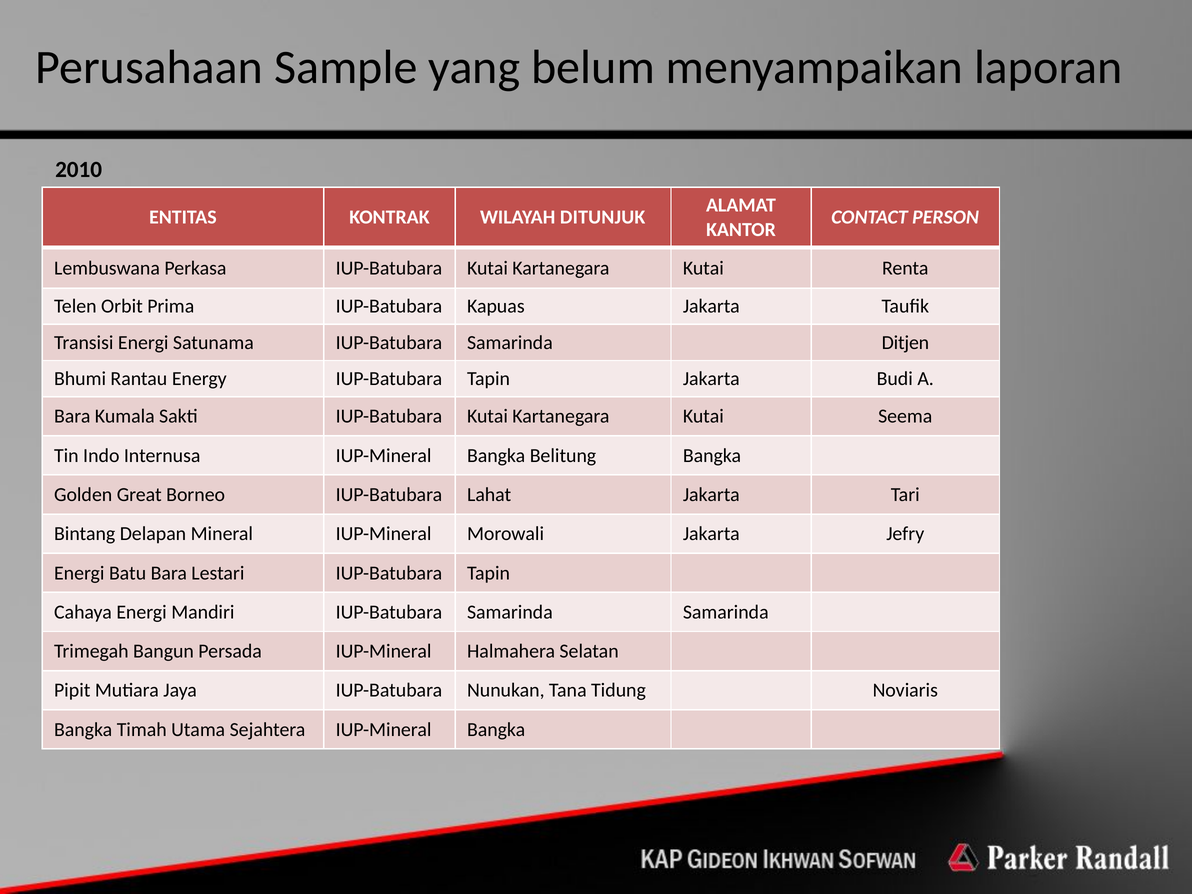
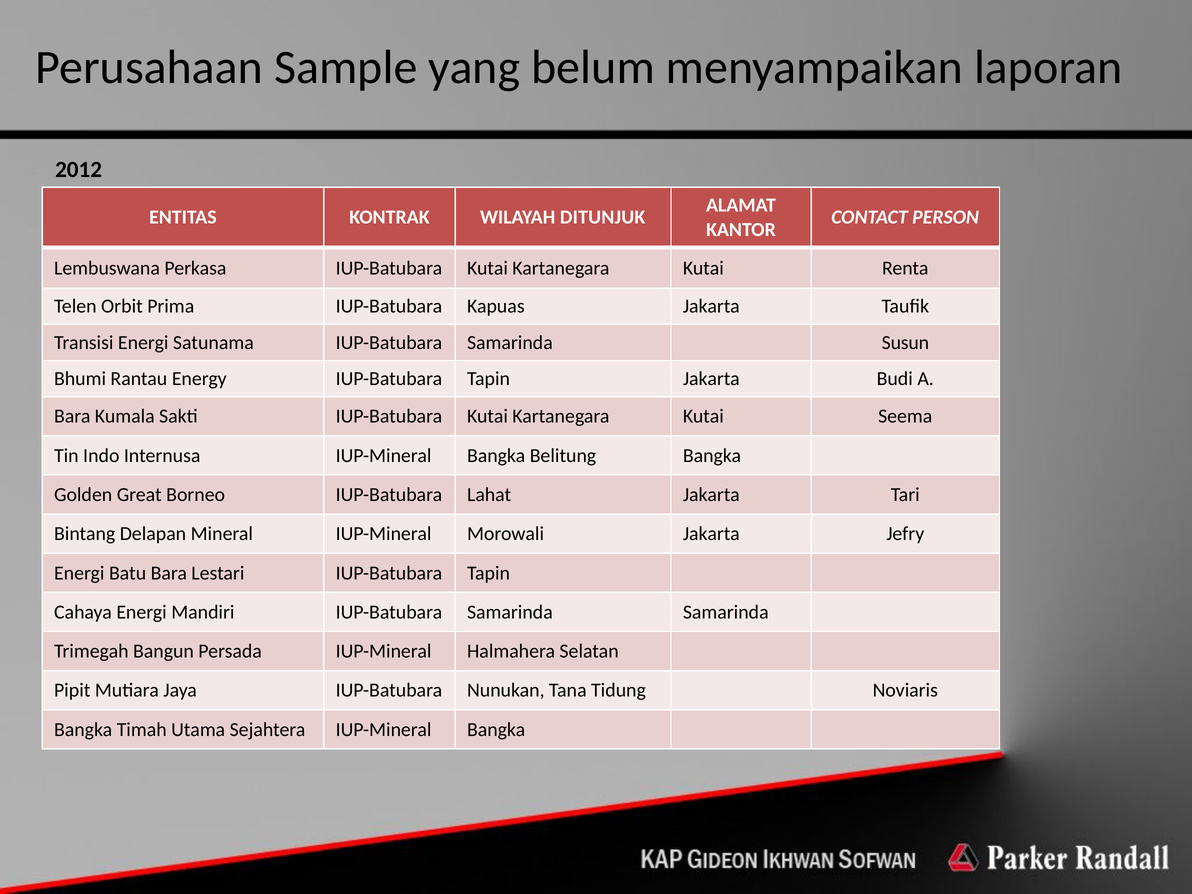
2010: 2010 -> 2012
Ditjen: Ditjen -> Susun
